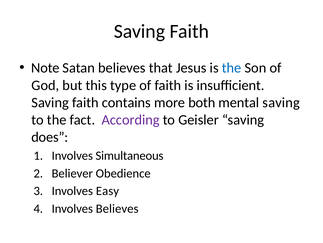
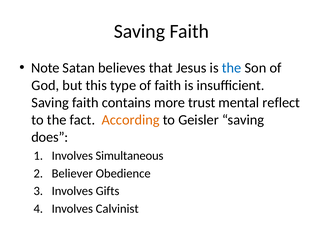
both: both -> trust
mental saving: saving -> reflect
According colour: purple -> orange
Easy: Easy -> Gifts
Involves Believes: Believes -> Calvinist
